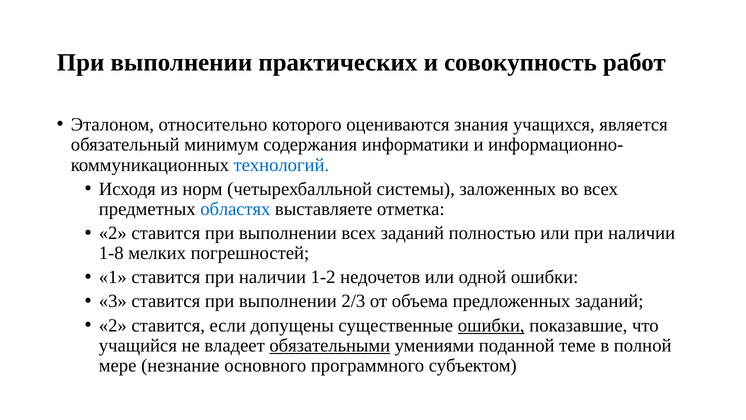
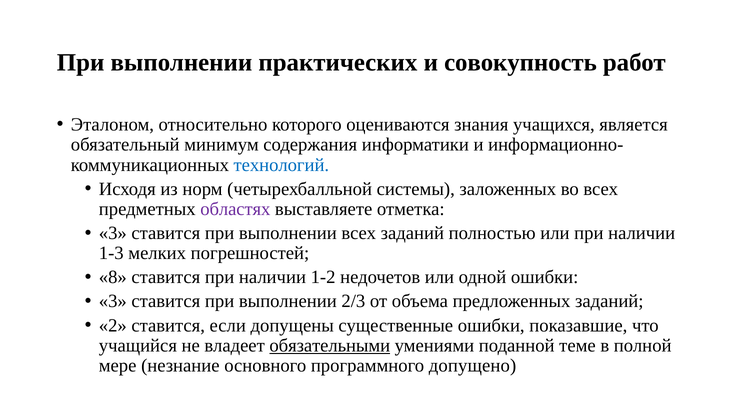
областях colour: blue -> purple
2 at (113, 233): 2 -> 3
1-8: 1-8 -> 1-3
1: 1 -> 8
ошибки at (491, 325) underline: present -> none
субъектом: субъектом -> допущено
